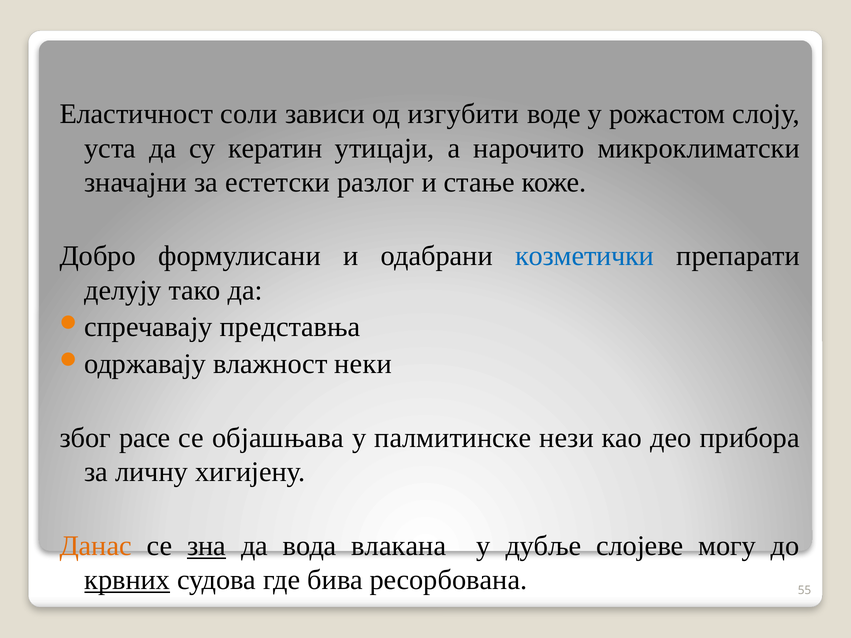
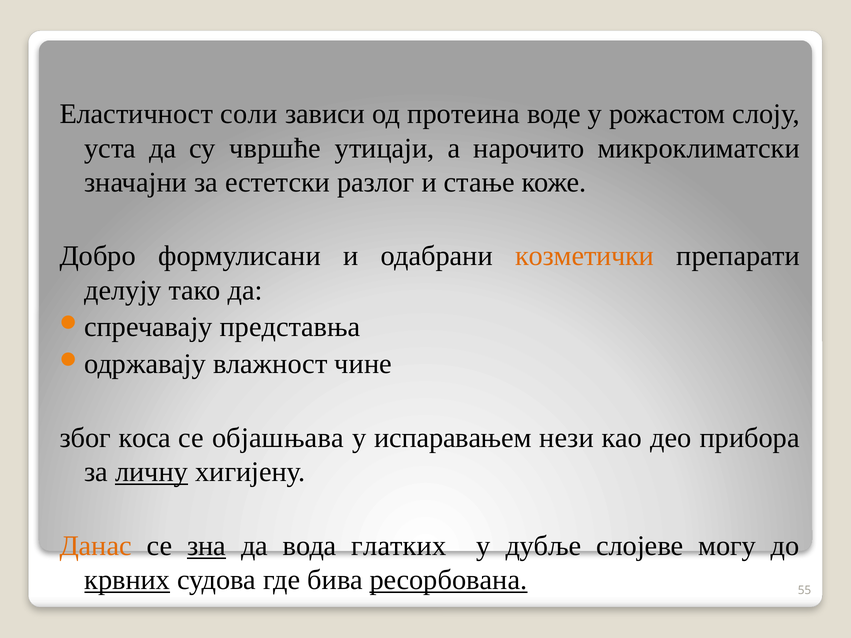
изгубити: изгубити -> протеина
кератин: кератин -> чвршће
козметички colour: blue -> orange
неки: неки -> чине
расе: расе -> коса
палмитинске: палмитинске -> испаравањем
личну underline: none -> present
влакана: влакана -> глатких
ресорбована underline: none -> present
